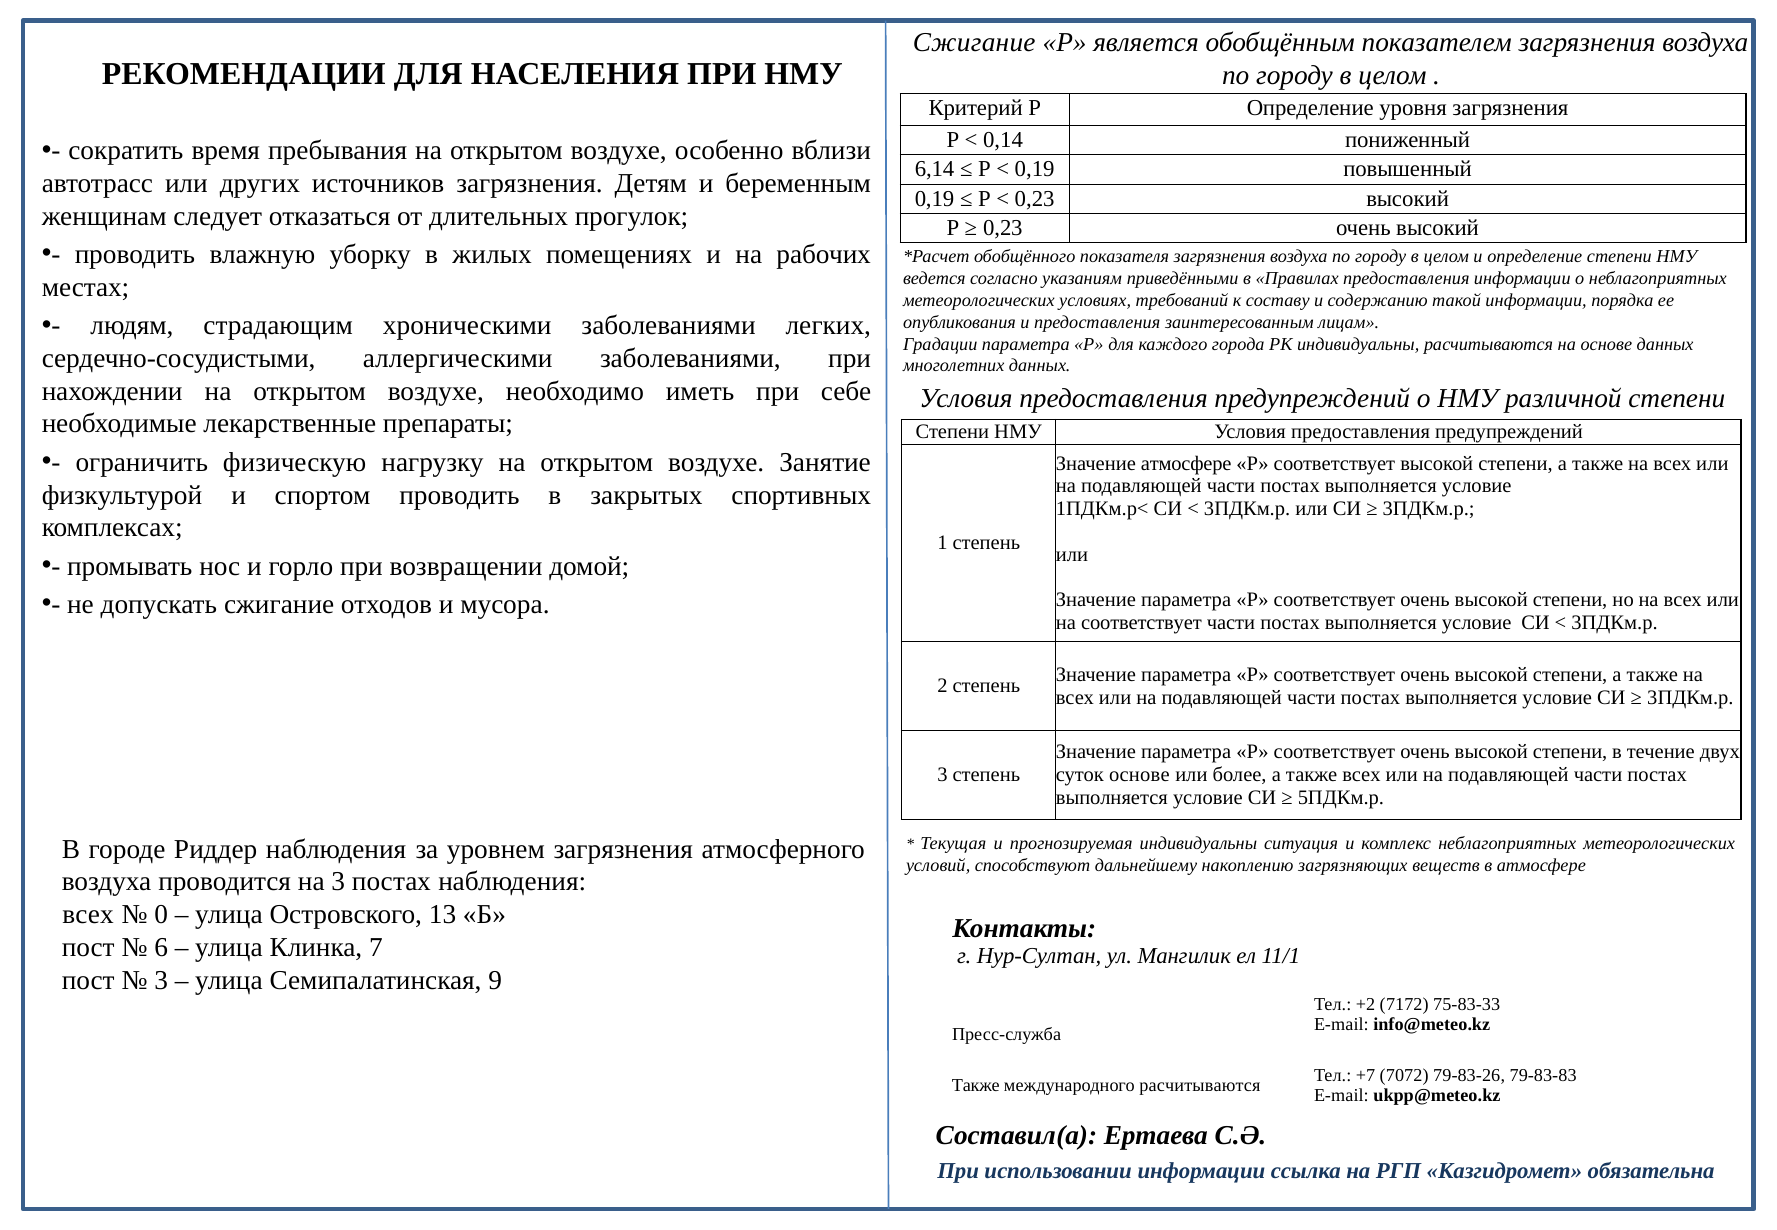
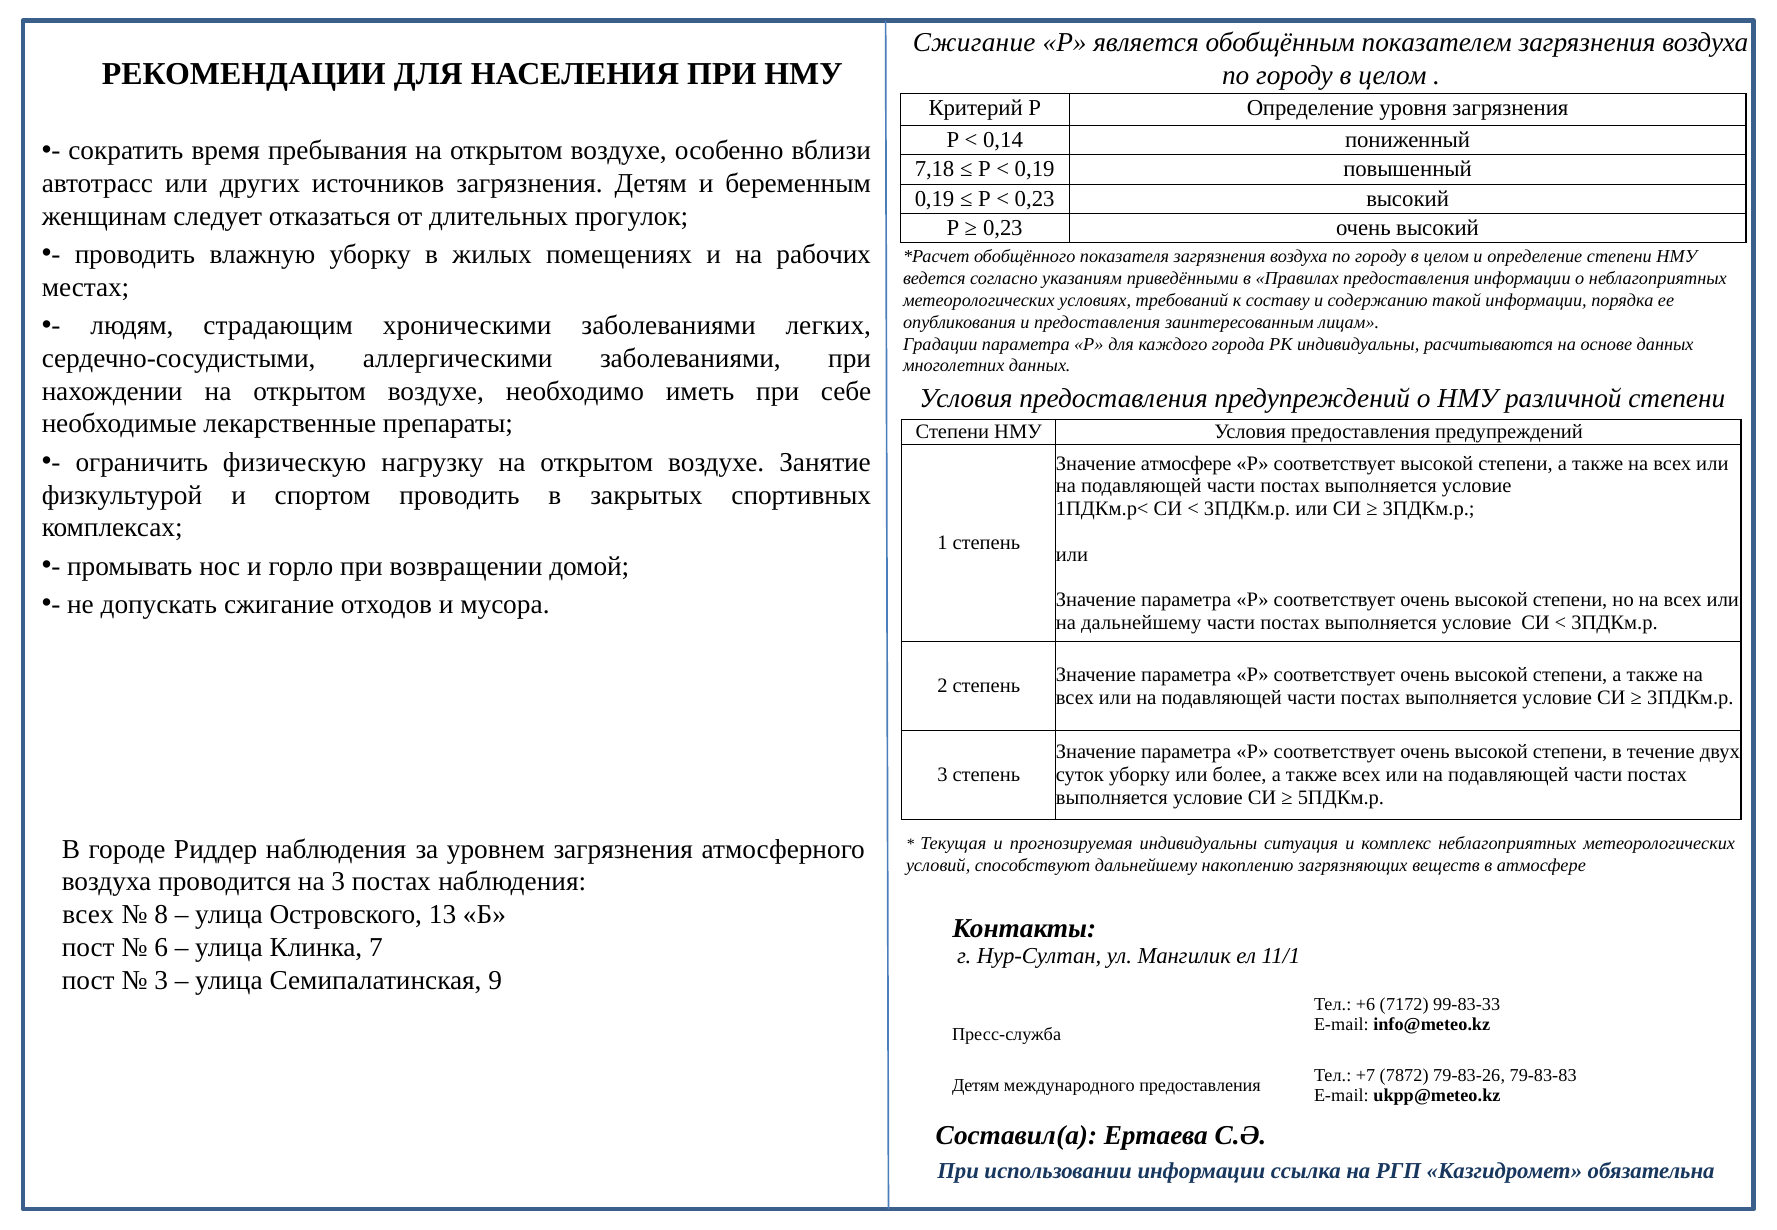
6,14: 6,14 -> 7,18
на соответствует: соответствует -> дальнейшему
суток основе: основе -> уборку
0: 0 -> 8
+2: +2 -> +6
75-83-33: 75-83-33 -> 99-83-33
7072: 7072 -> 7872
Также at (976, 1085): Также -> Детям
международного расчитываются: расчитываются -> предоставления
